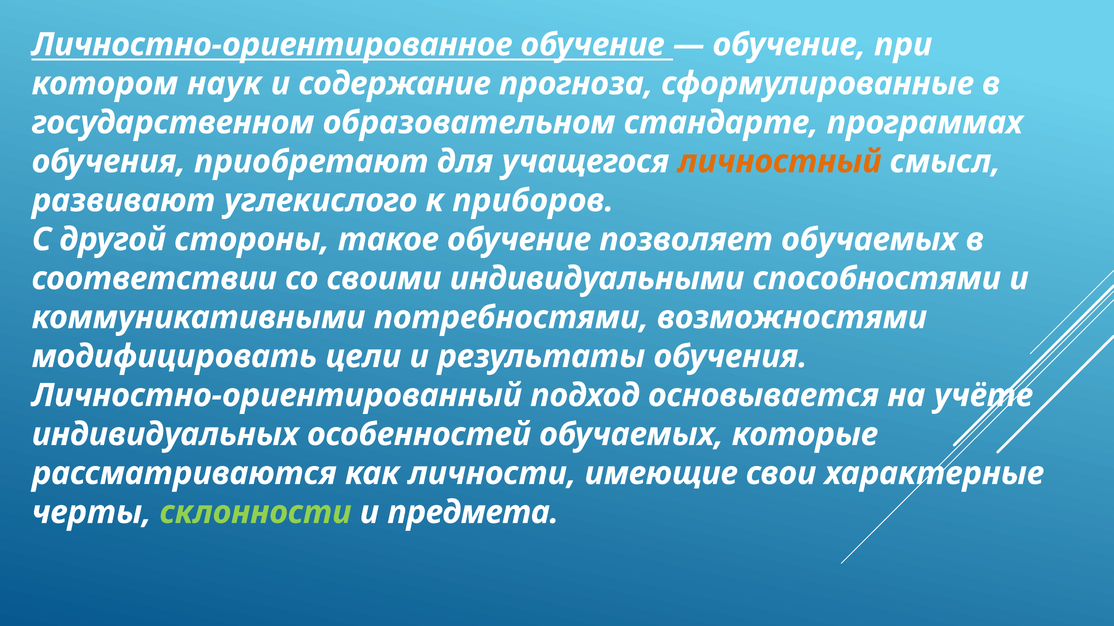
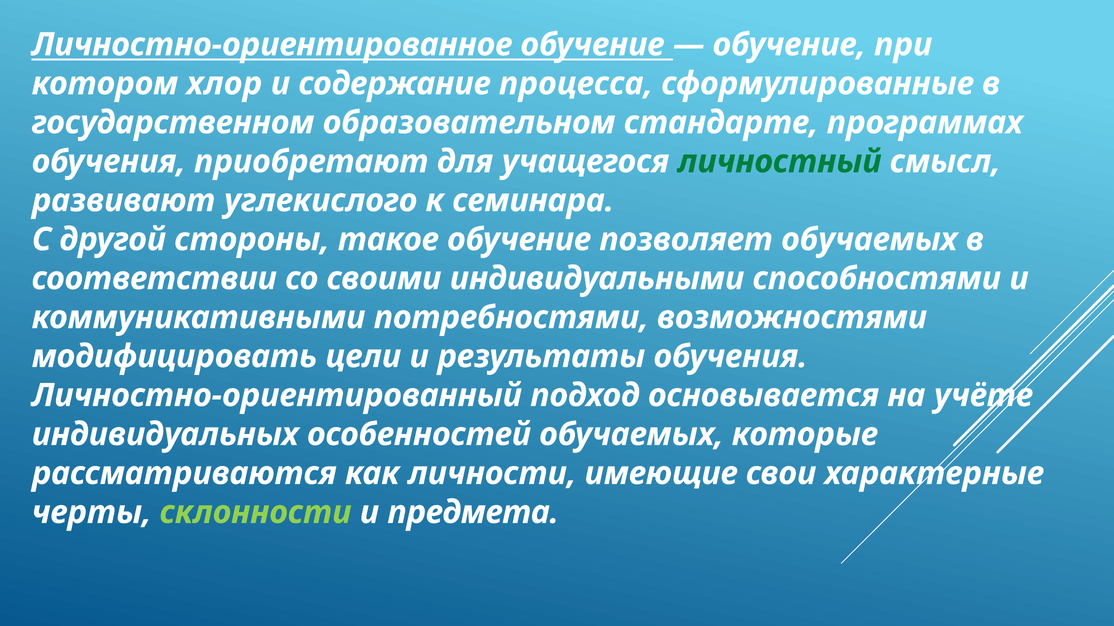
наук: наук -> хлор
прогноза: прогноза -> процесса
личностный colour: orange -> green
приборов: приборов -> семинара
